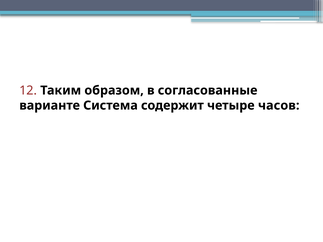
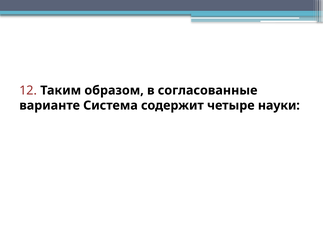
часов: часов -> науки
